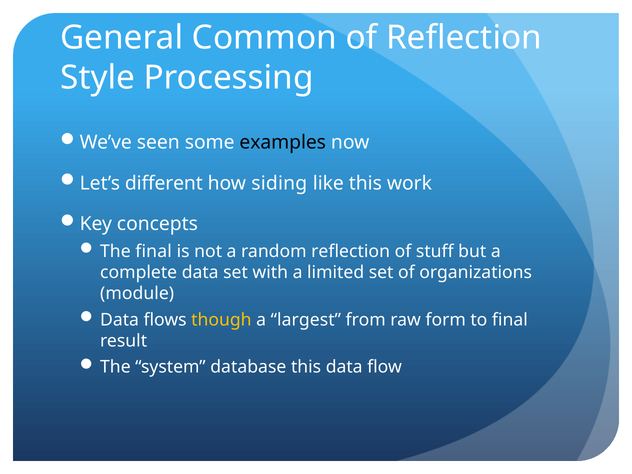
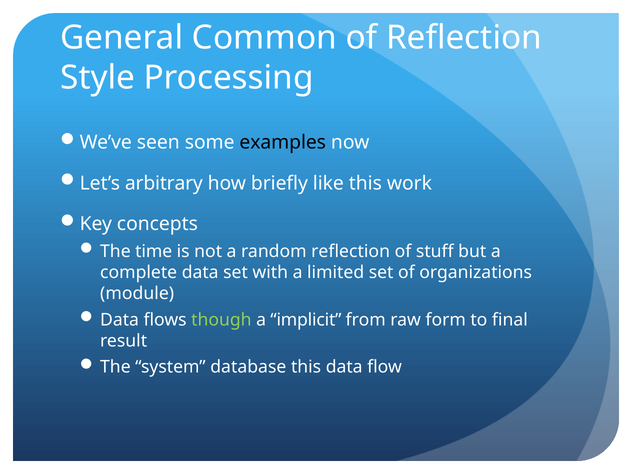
different: different -> arbitrary
siding: siding -> briefly
The final: final -> time
though colour: yellow -> light green
largest: largest -> implicit
